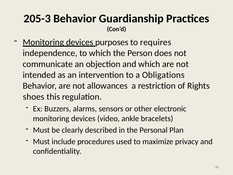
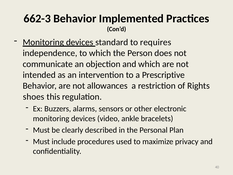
205-3: 205-3 -> 662-3
Guardianship: Guardianship -> Implemented
purposes: purposes -> standard
Obligations: Obligations -> Prescriptive
